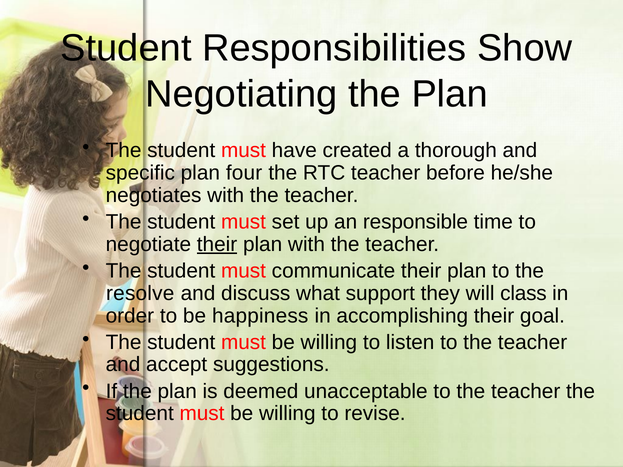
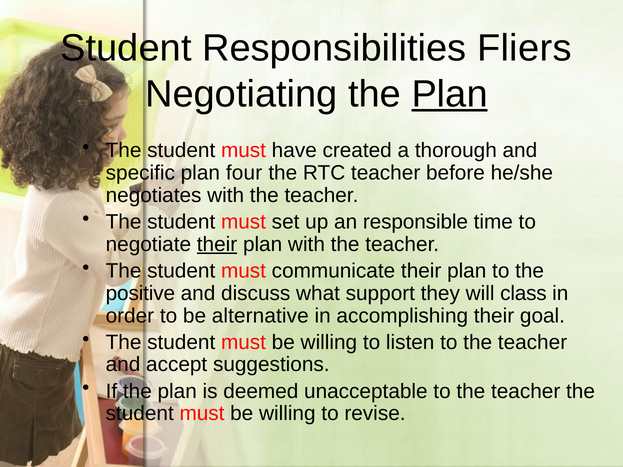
Show: Show -> Fliers
Plan at (450, 94) underline: none -> present
resolve: resolve -> positive
happiness: happiness -> alternative
